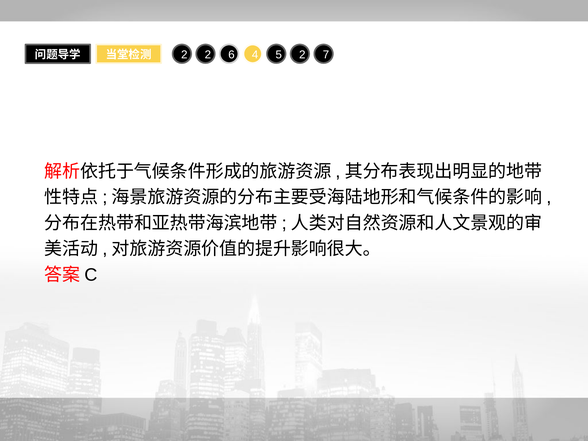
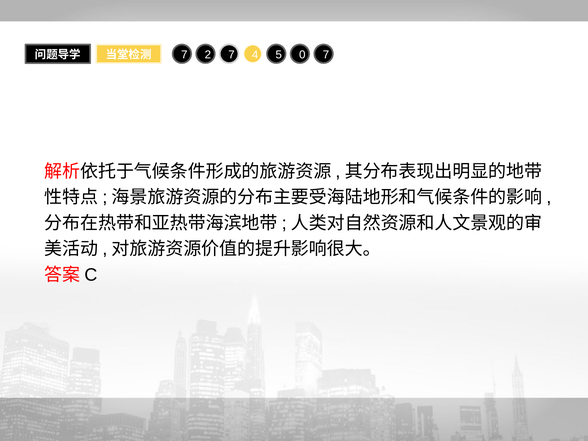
2 at (184, 55): 2 -> 7
2 6: 6 -> 7
5 2: 2 -> 0
